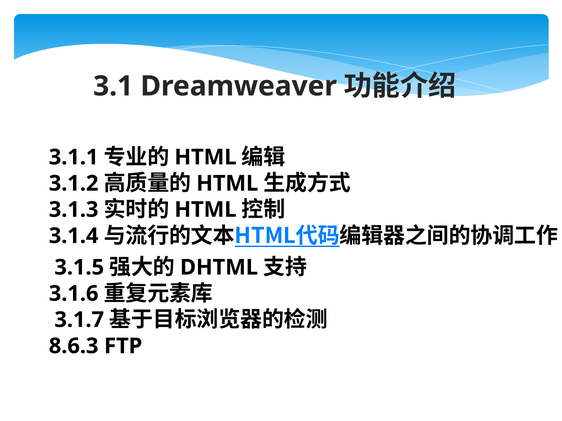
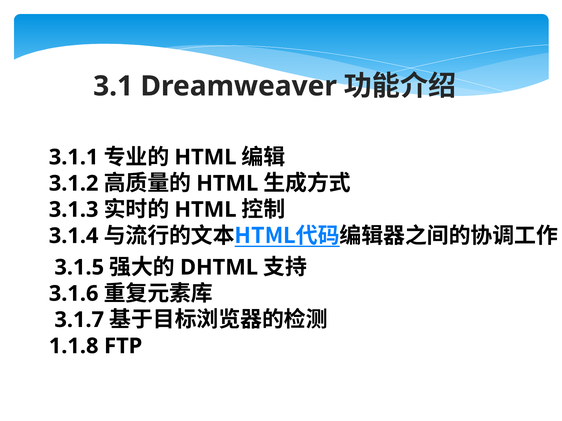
8.6.3: 8.6.3 -> 1.1.8
